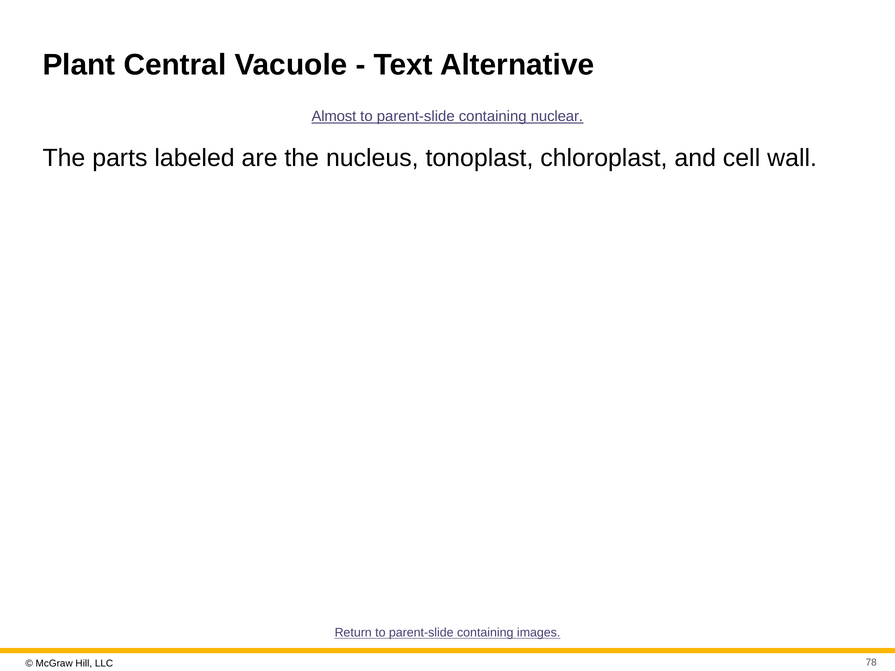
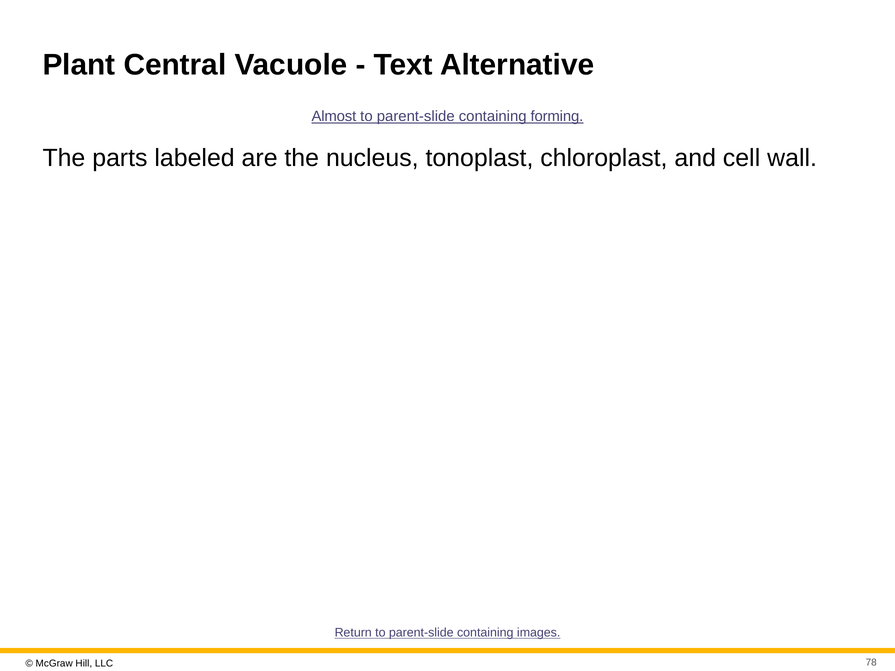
nuclear: nuclear -> forming
